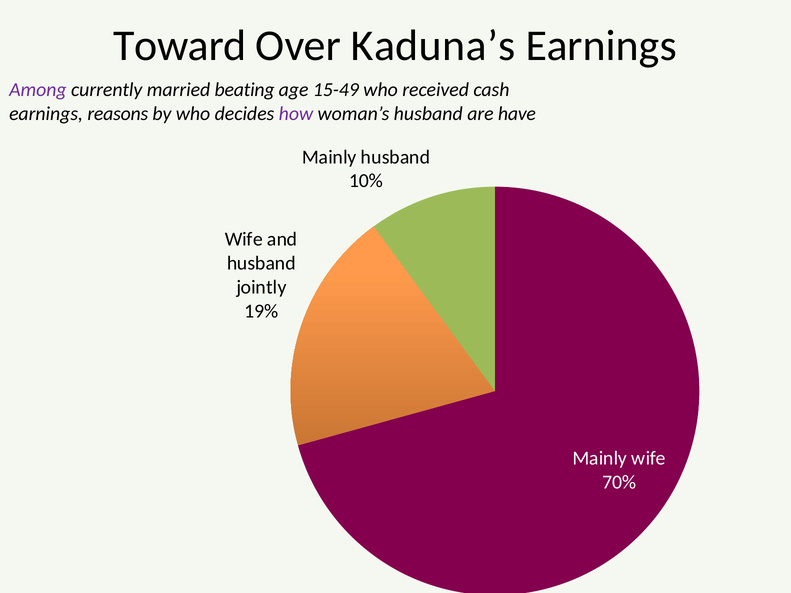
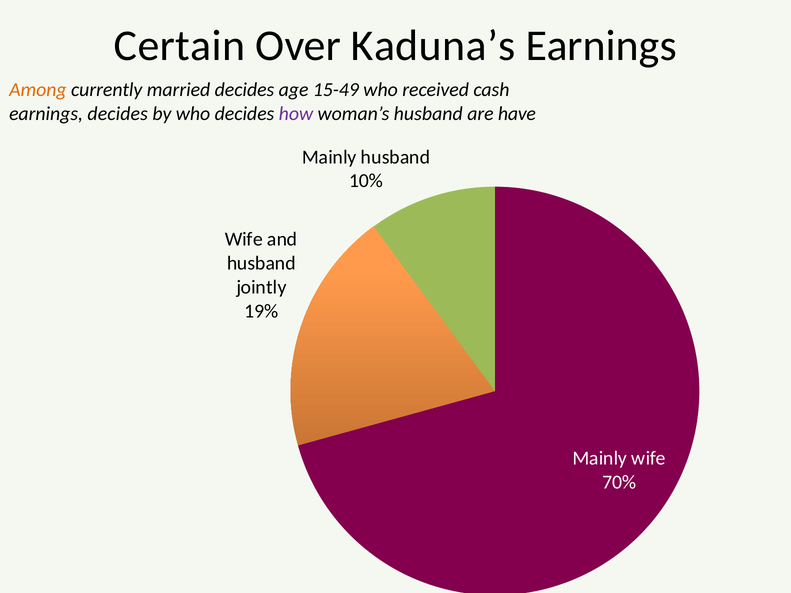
Toward: Toward -> Certain
Among colour: purple -> orange
married beating: beating -> decides
earnings reasons: reasons -> decides
